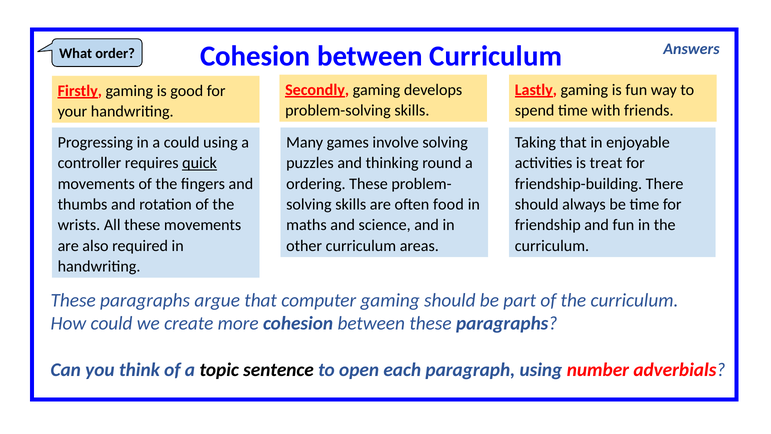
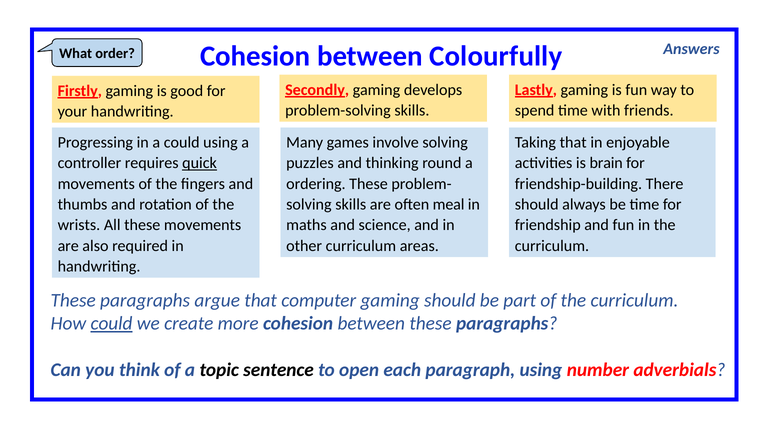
between Curriculum: Curriculum -> Colourfully
treat: treat -> brain
food: food -> meal
could at (112, 323) underline: none -> present
